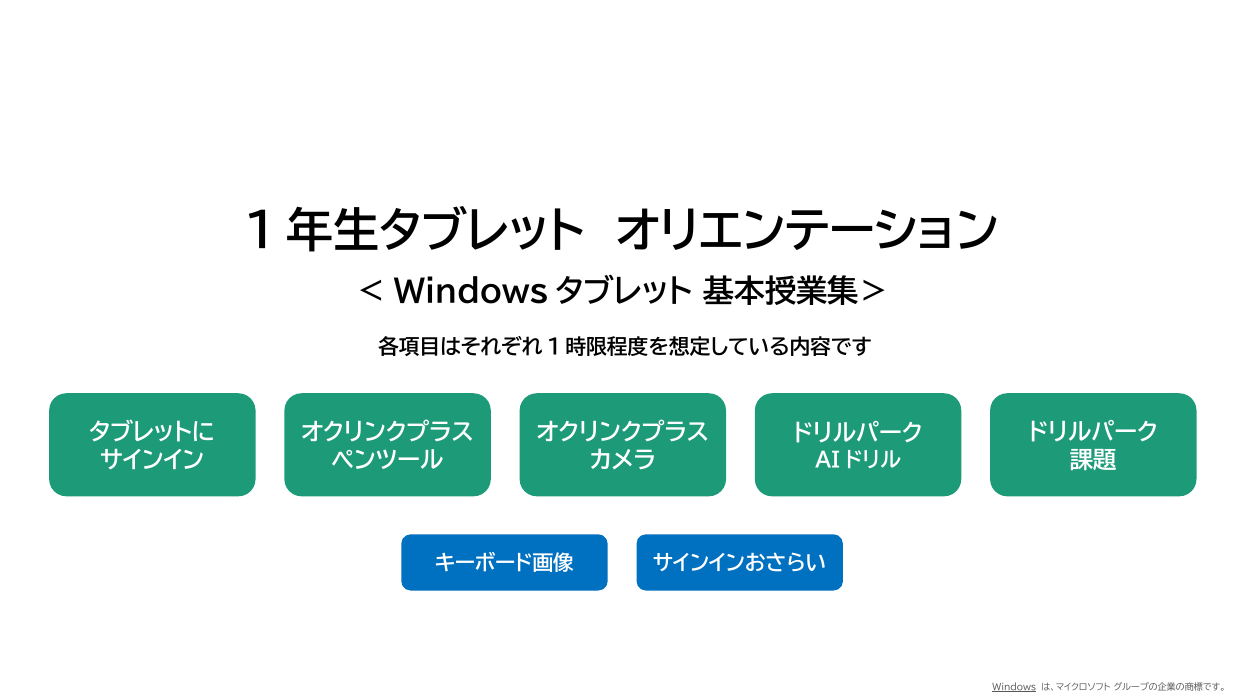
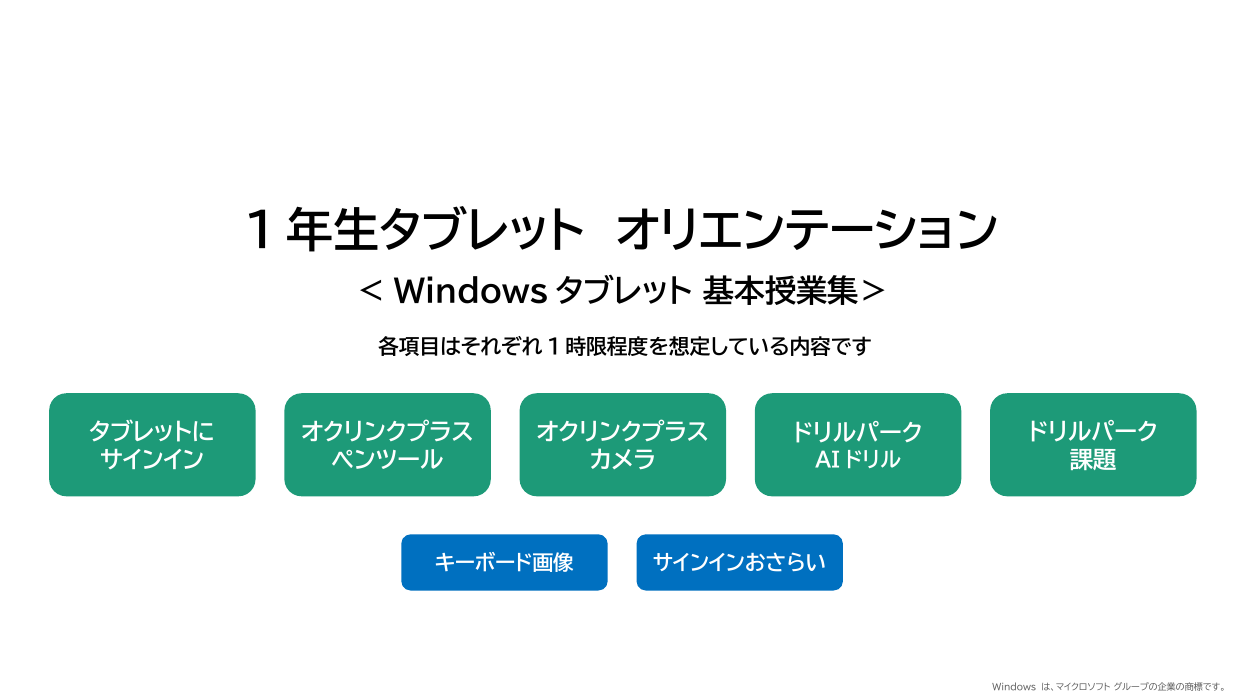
Windows underline: present -> none
